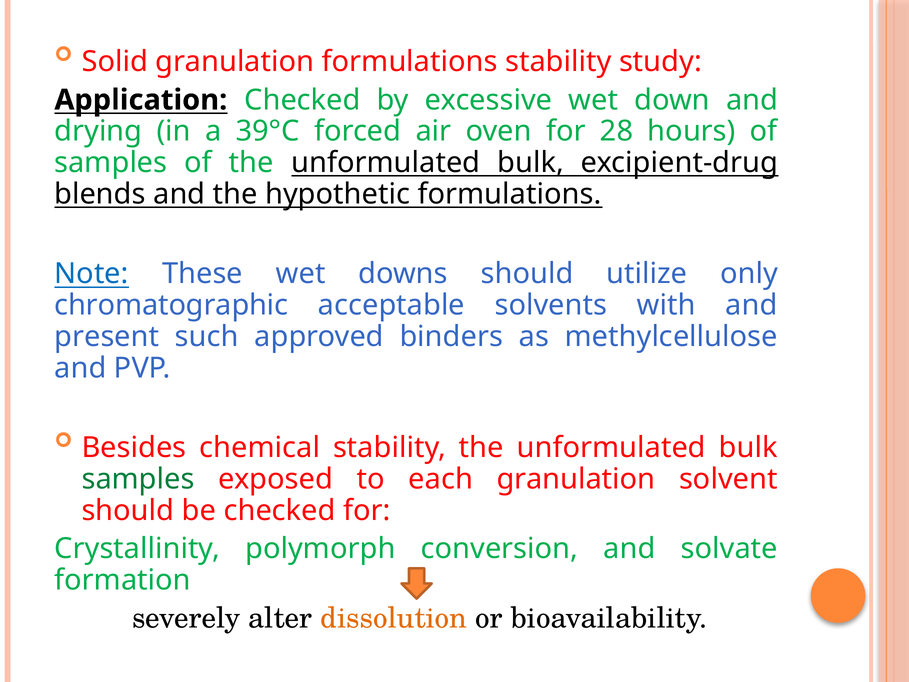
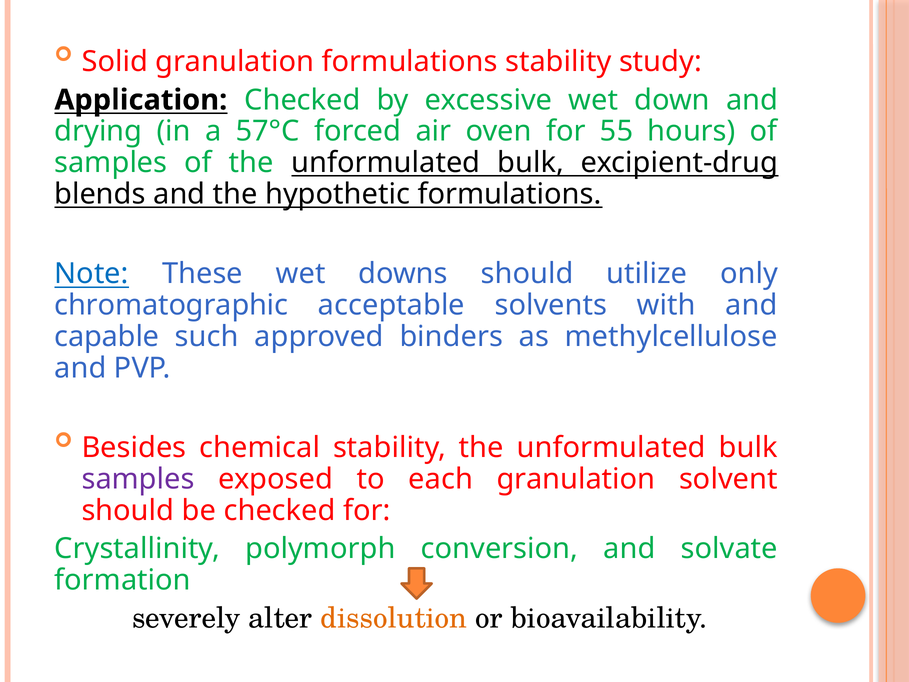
39°C: 39°C -> 57°C
28: 28 -> 55
present: present -> capable
samples at (138, 479) colour: green -> purple
